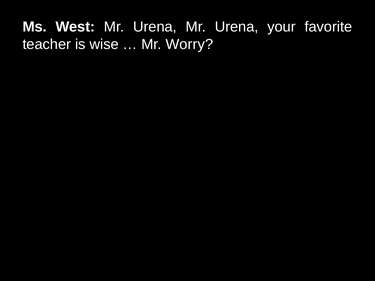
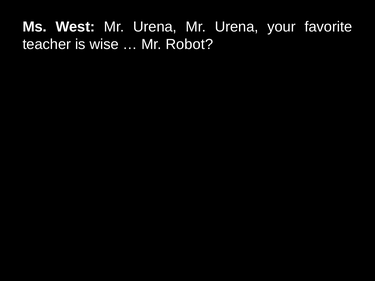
Worry: Worry -> Robot
